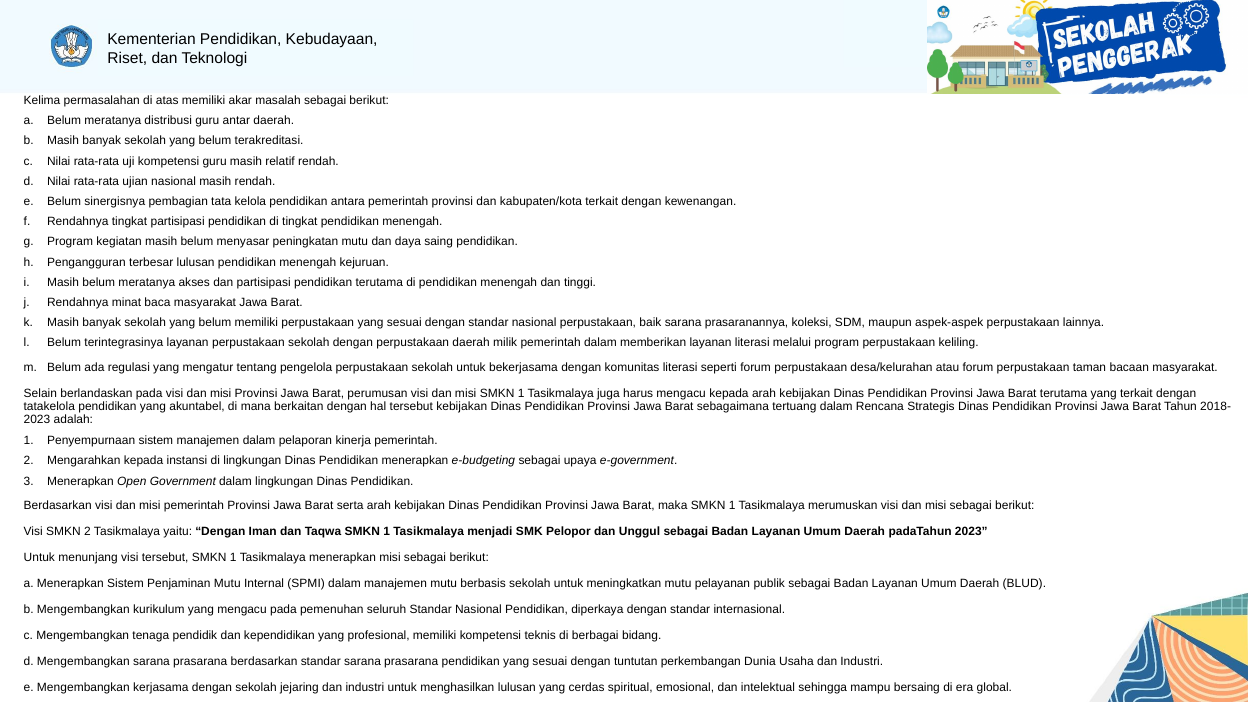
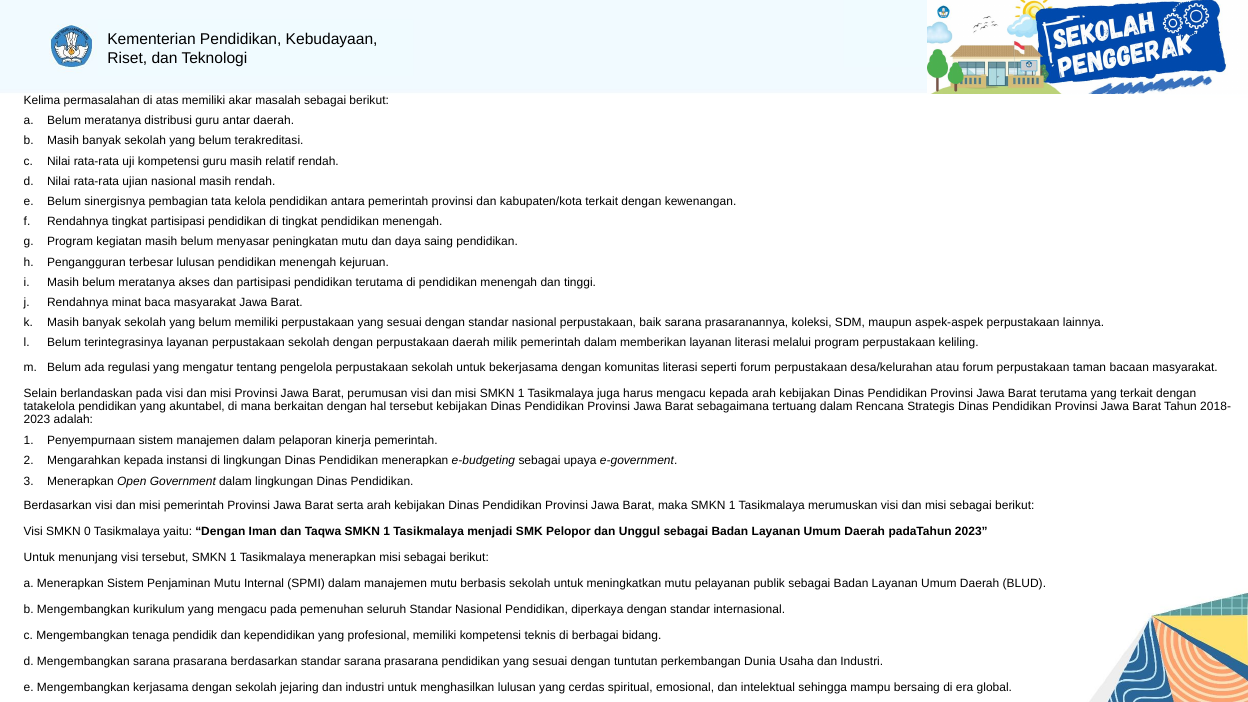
SMKN 2: 2 -> 0
